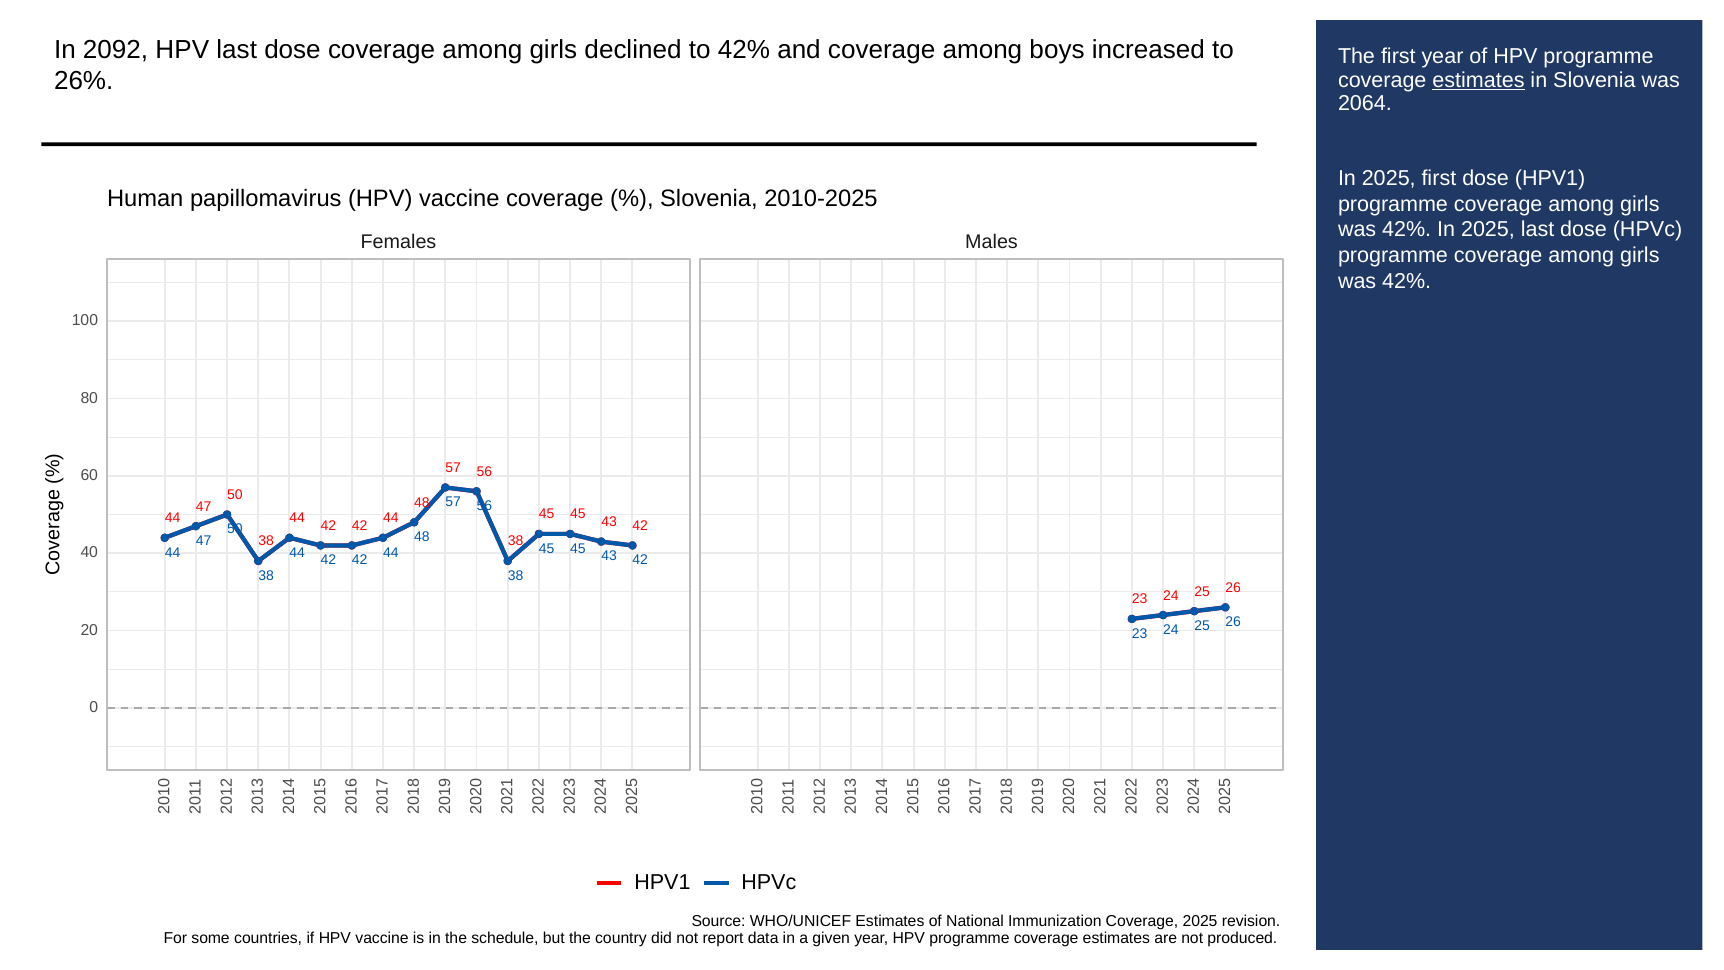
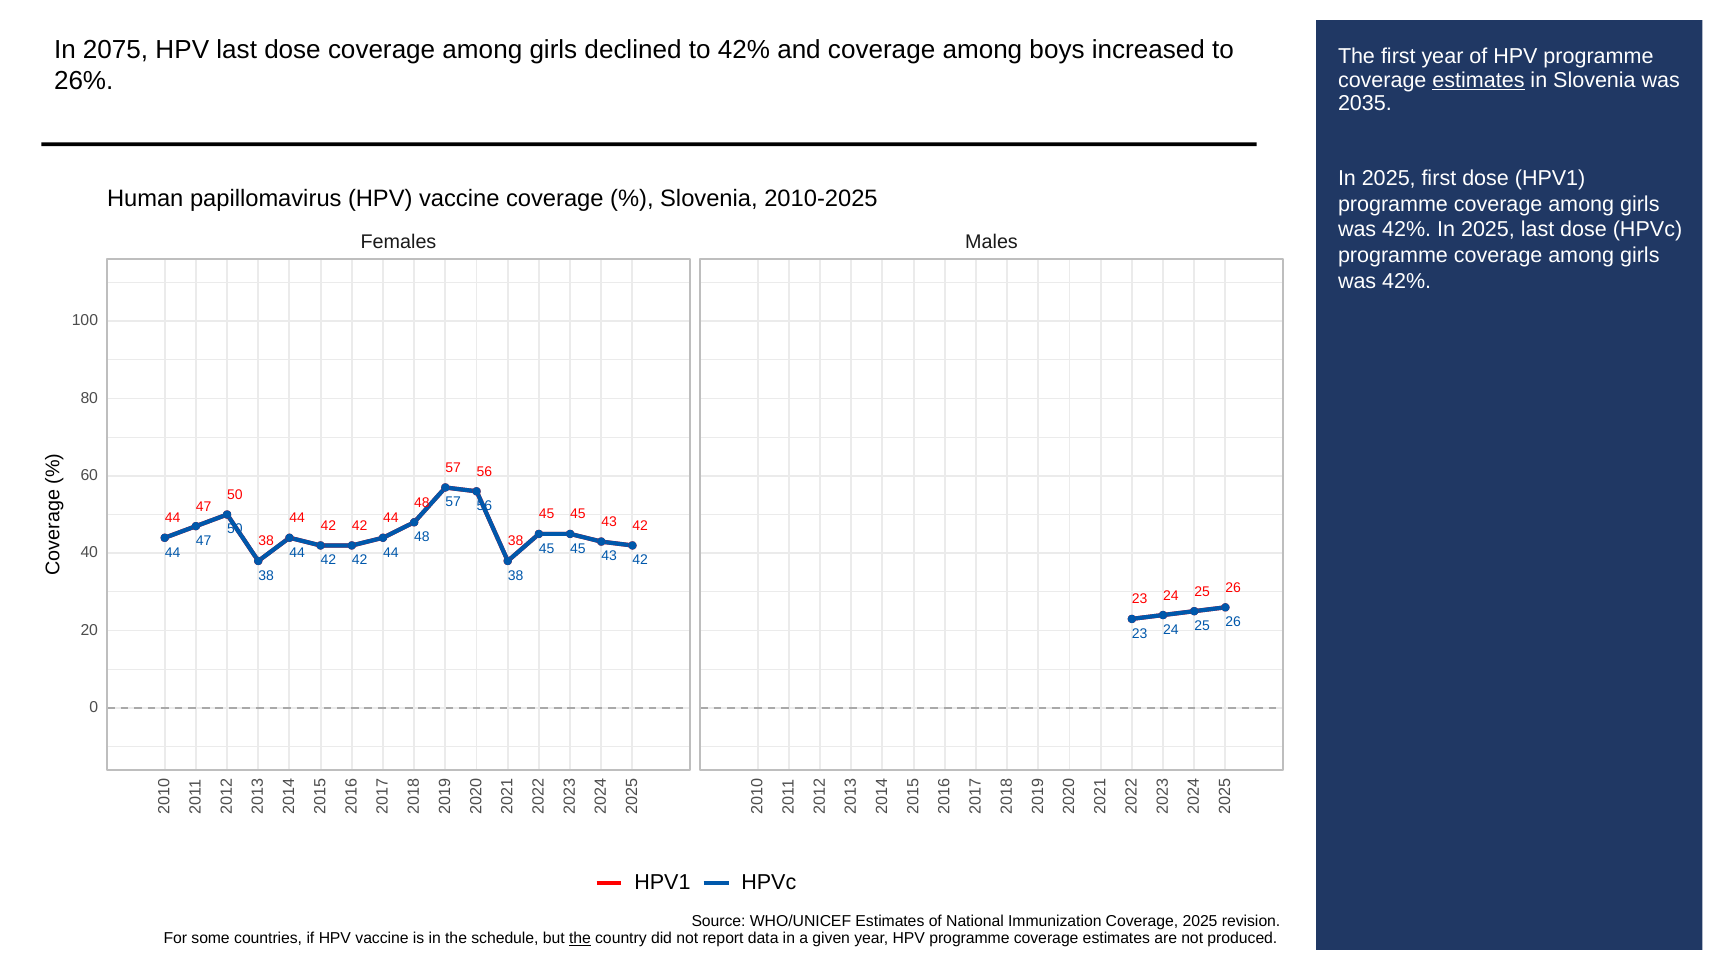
2092: 2092 -> 2075
2064: 2064 -> 2035
the at (580, 938) underline: none -> present
